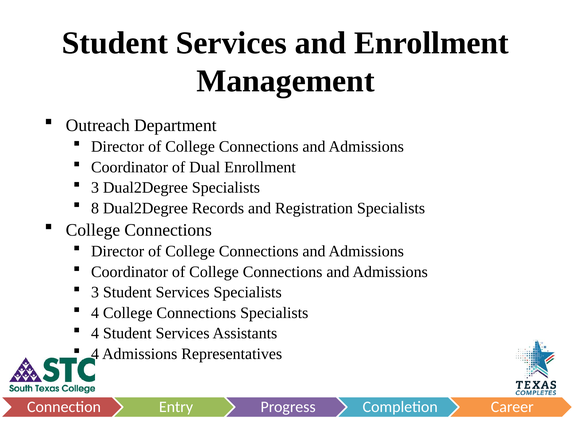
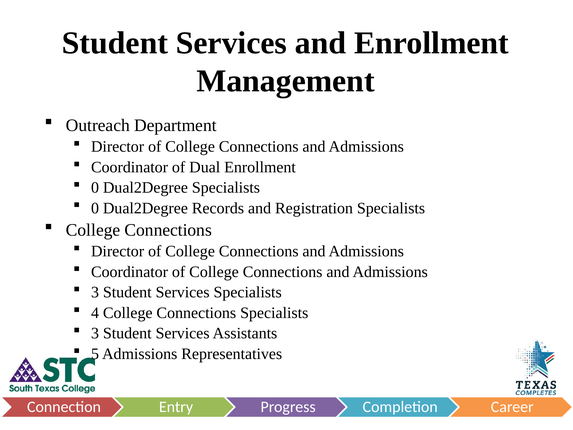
3 at (95, 188): 3 -> 0
8 at (95, 208): 8 -> 0
4 at (95, 333): 4 -> 3
4 at (95, 354): 4 -> 5
